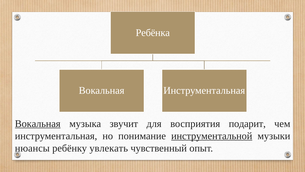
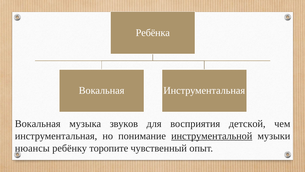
Вокальная at (38, 123) underline: present -> none
звучит: звучит -> звуков
подарит: подарит -> детской
увлекать: увлекать -> торопите
